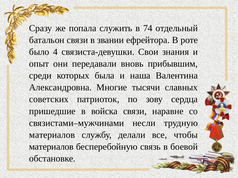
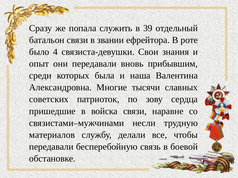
74: 74 -> 39
материалов at (51, 147): материалов -> передавали
